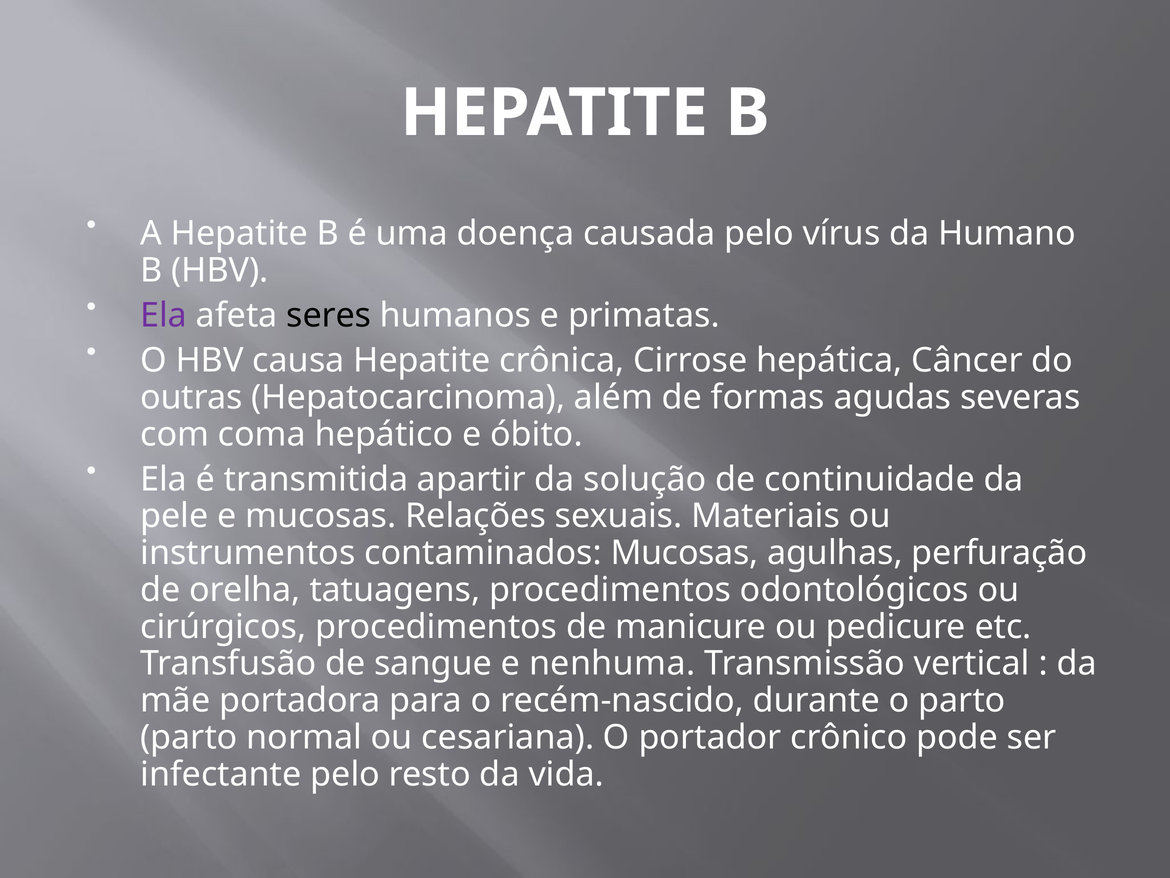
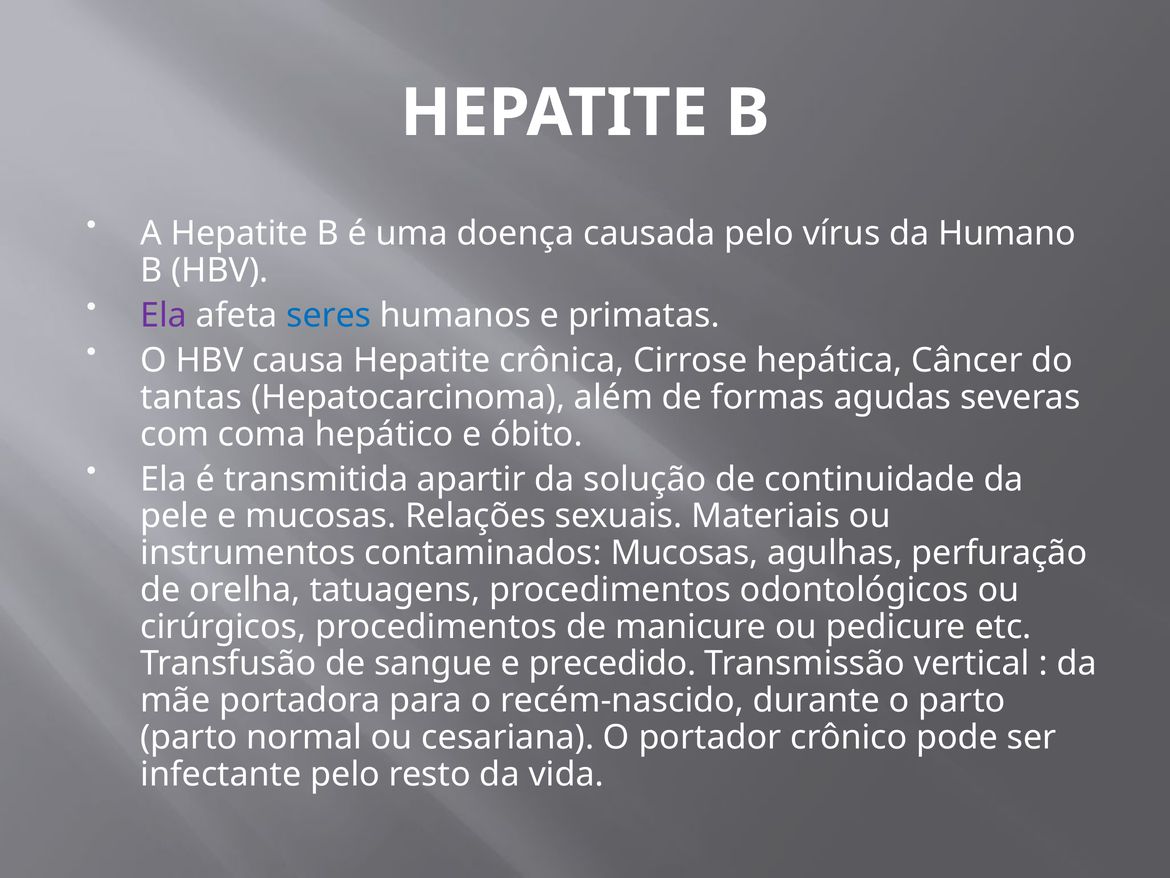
seres colour: black -> blue
outras: outras -> tantas
nenhuma: nenhuma -> precedido
